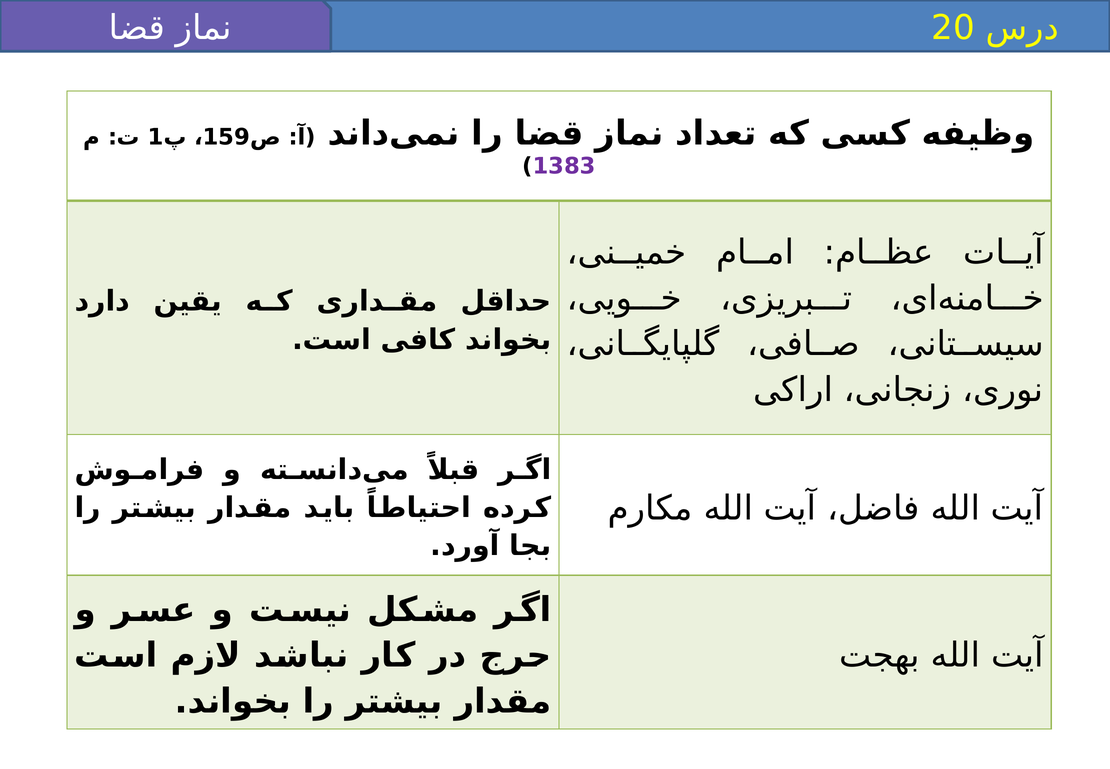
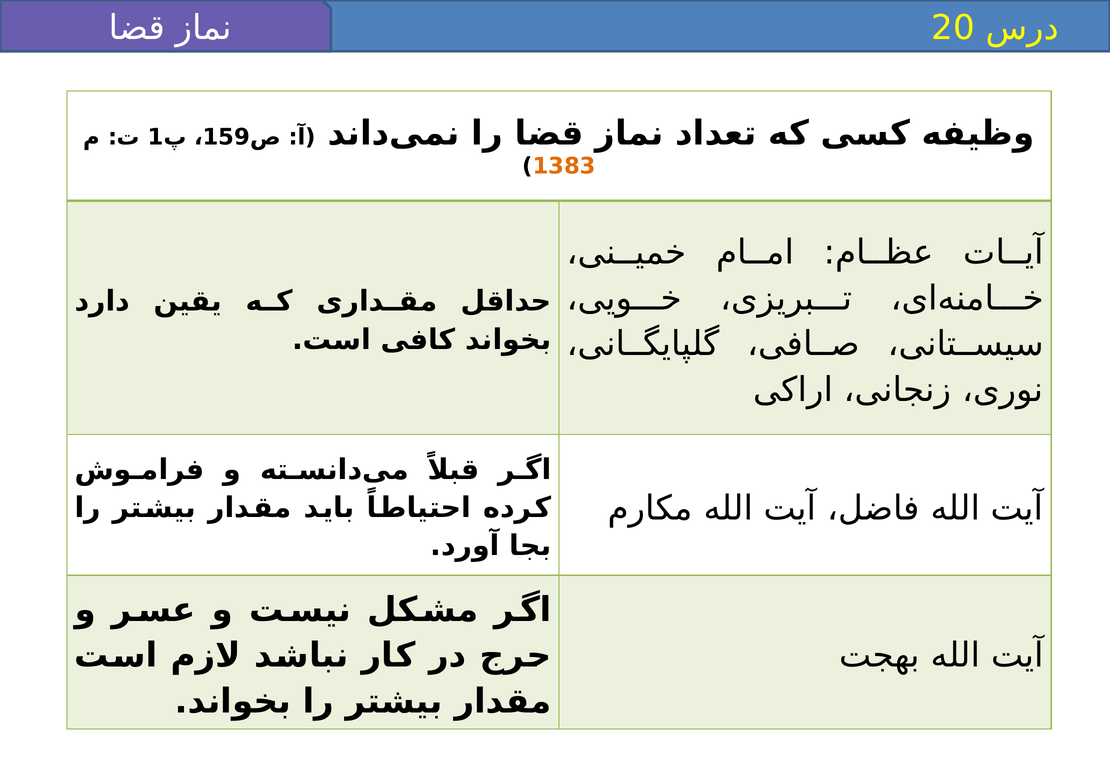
1383 colour: purple -> orange
